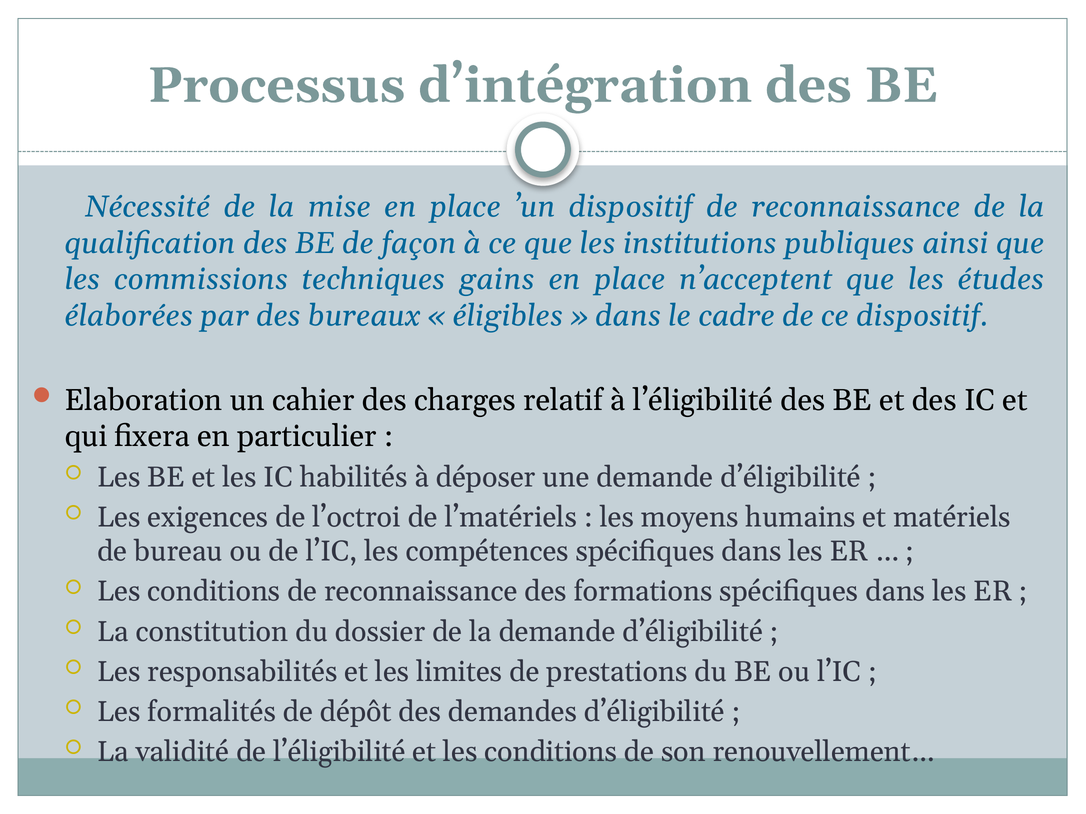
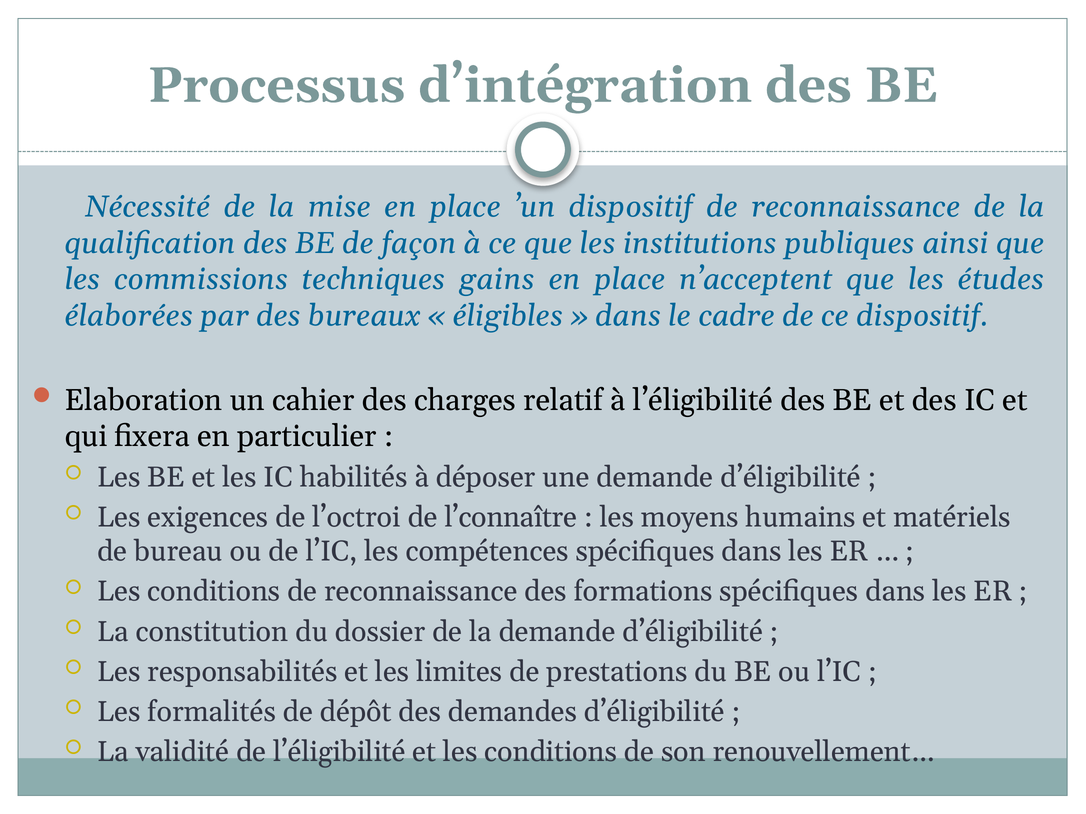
l’matériels: l’matériels -> l’connaître
